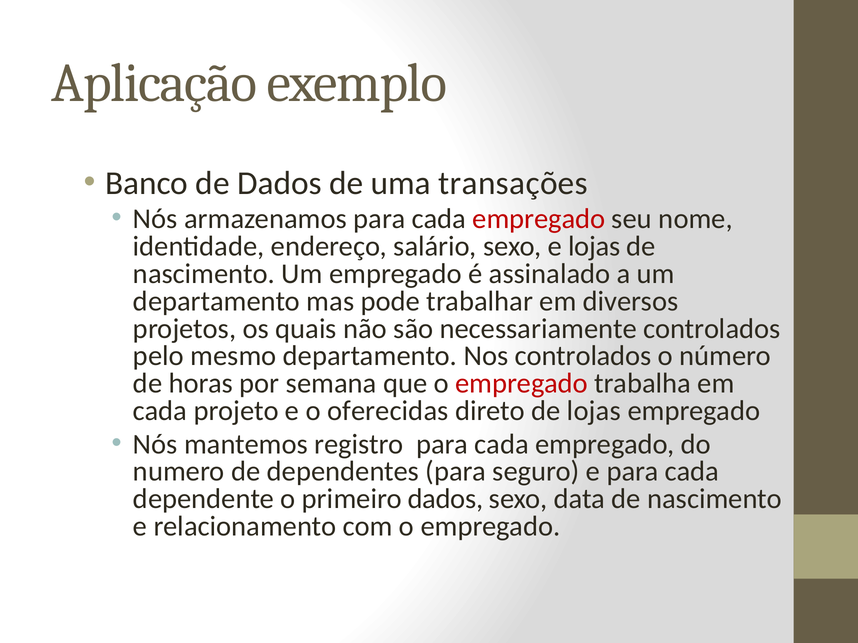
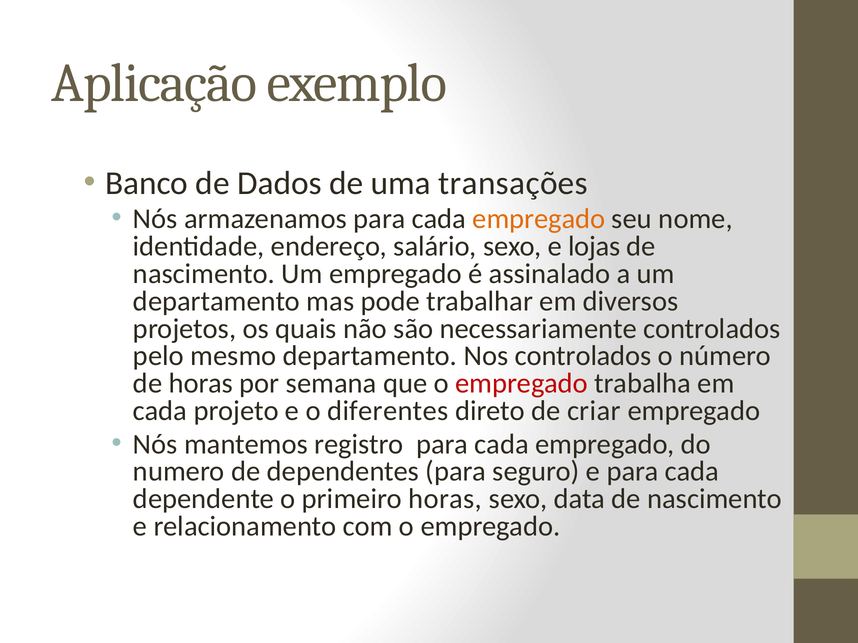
empregado at (539, 219) colour: red -> orange
oferecidas: oferecidas -> diferentes
de lojas: lojas -> criar
primeiro dados: dados -> horas
